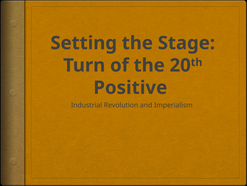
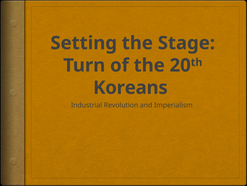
Positive: Positive -> Koreans
